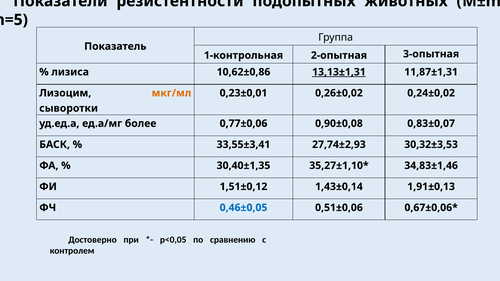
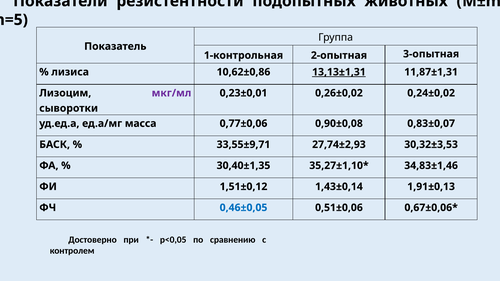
мкг/мл colour: orange -> purple
более: более -> масса
33,55±3,41: 33,55±3,41 -> 33,55±9,71
